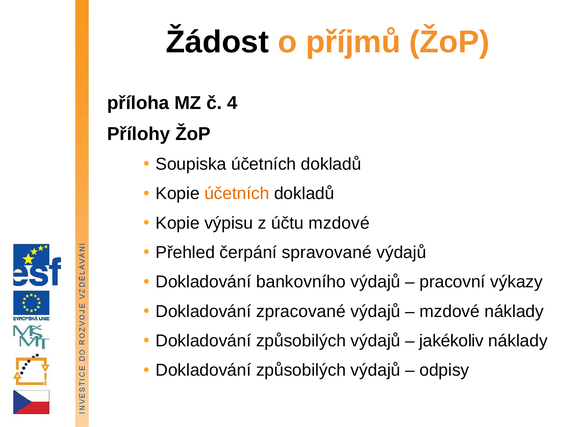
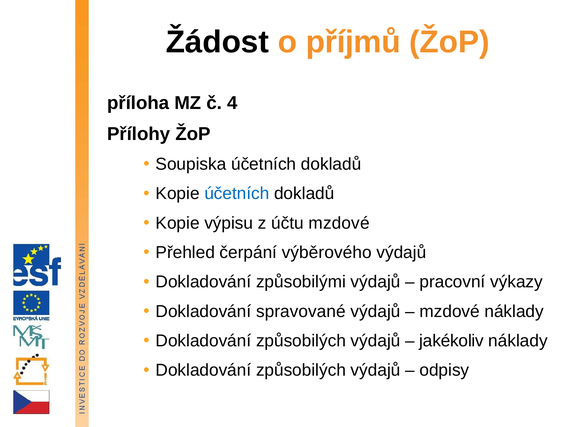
účetních at (237, 193) colour: orange -> blue
spravované: spravované -> výběrového
bankovního: bankovního -> způsobilými
zpracované: zpracované -> spravované
